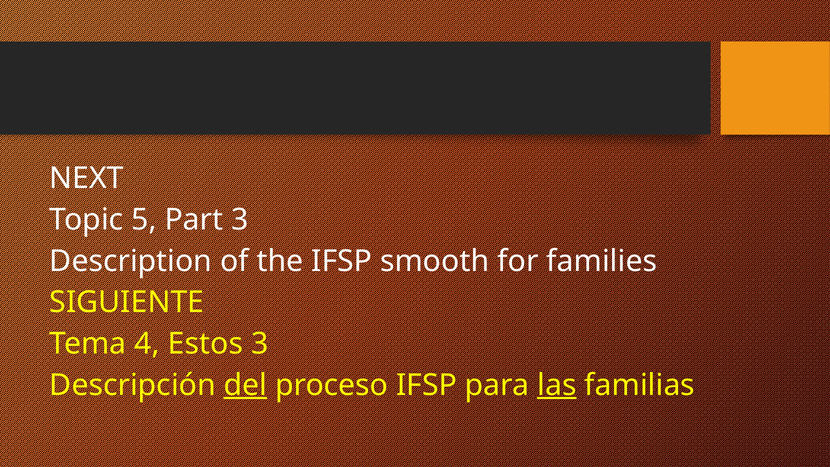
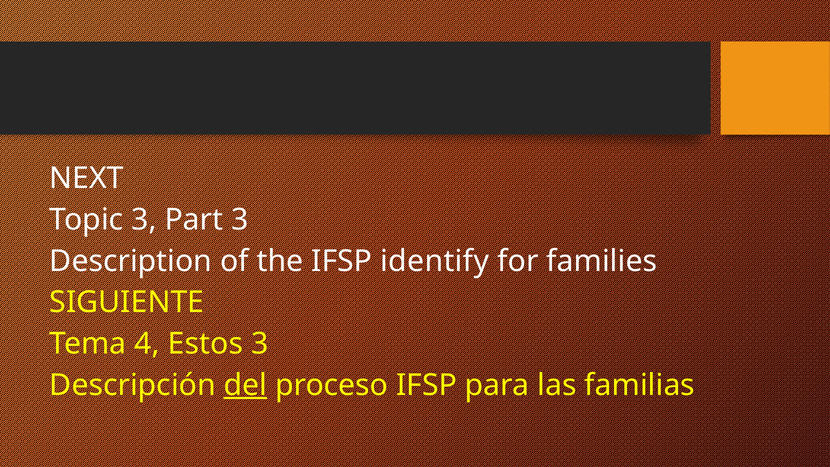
Topic 5: 5 -> 3
smooth: smooth -> identify
las underline: present -> none
